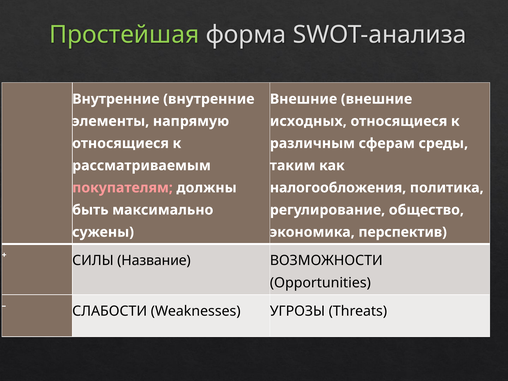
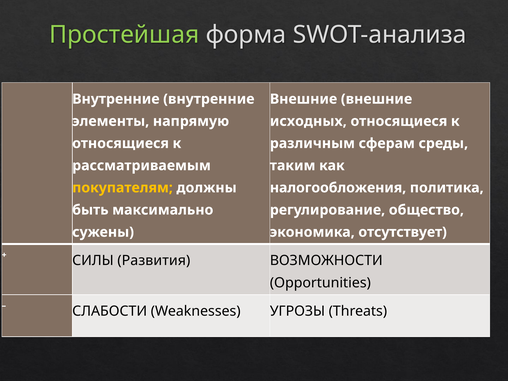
покупателям colour: pink -> yellow
перспектив: перспектив -> отсутствует
Название: Название -> Развития
